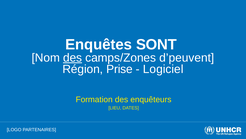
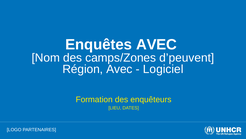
Enquêtes SONT: SONT -> AVEC
des at (73, 57) underline: present -> none
Région Prise: Prise -> Avec
